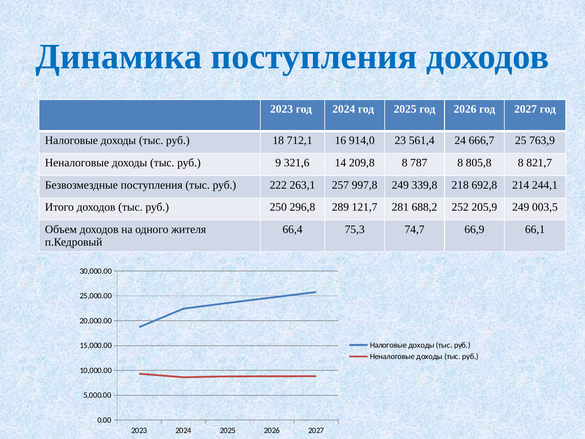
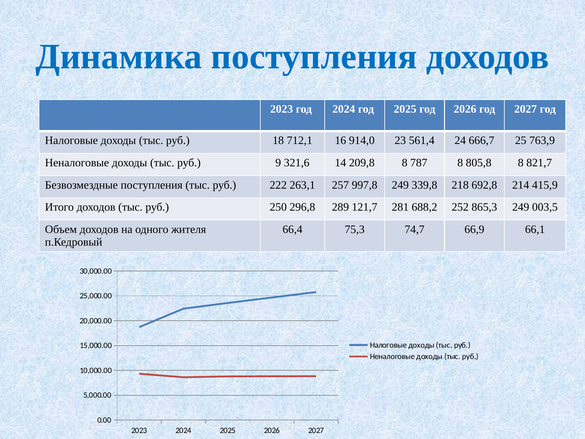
244,1: 244,1 -> 415,9
205,9: 205,9 -> 865,3
